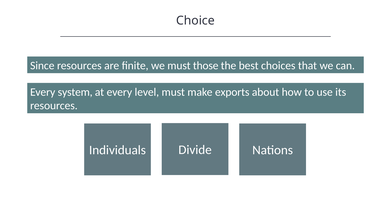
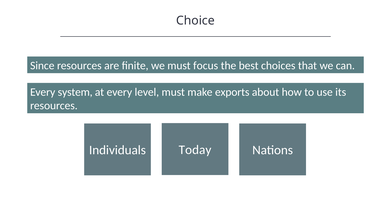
those: those -> focus
Divide: Divide -> Today
